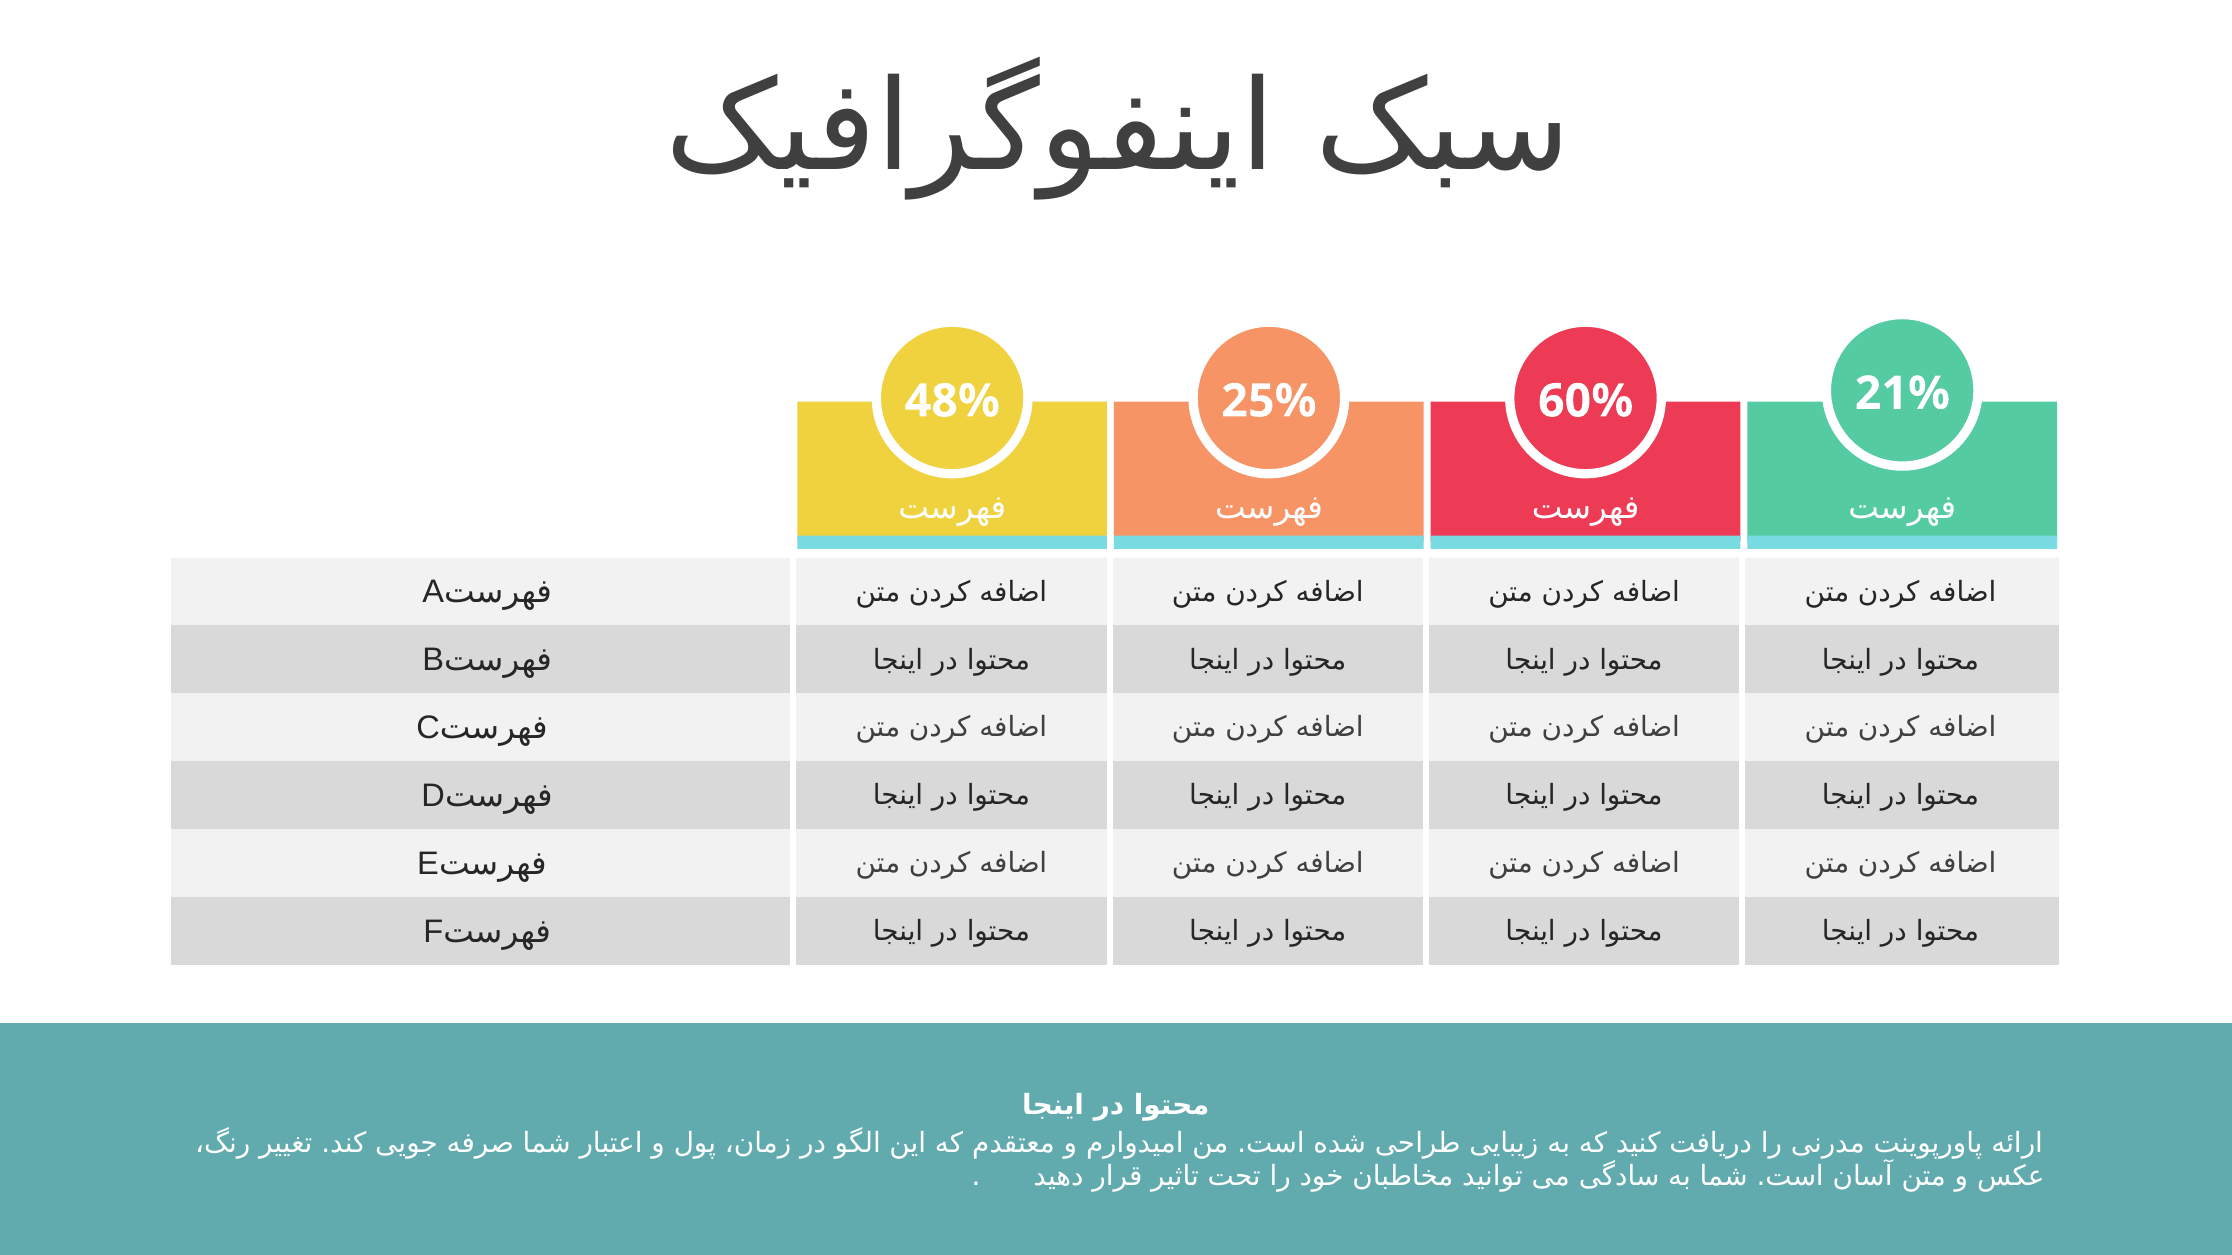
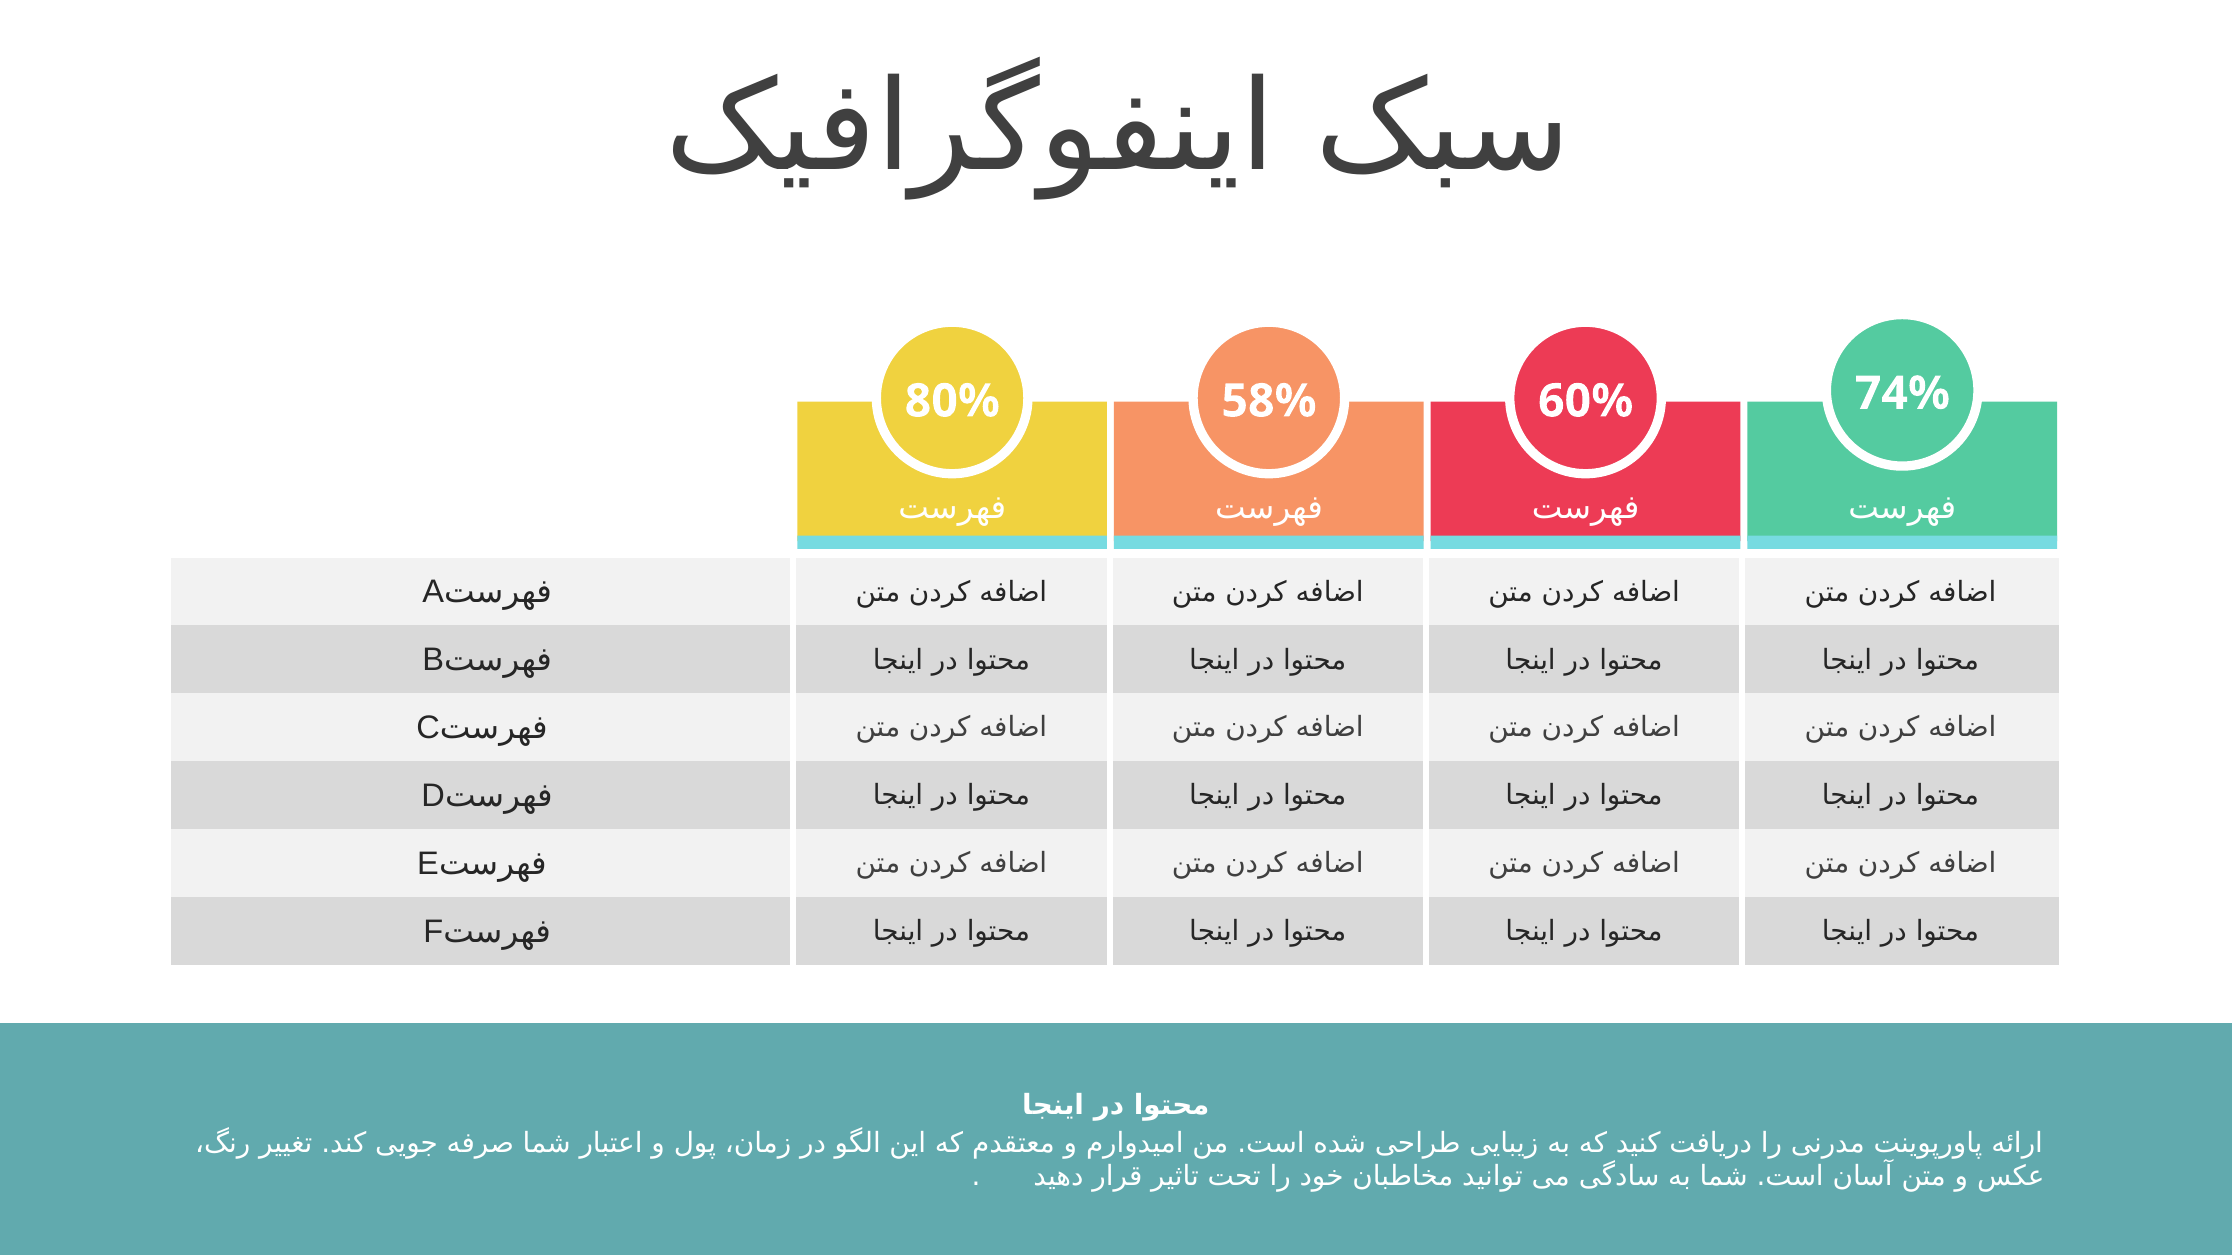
21%: 21% -> 74%
48%: 48% -> 80%
25%: 25% -> 58%
